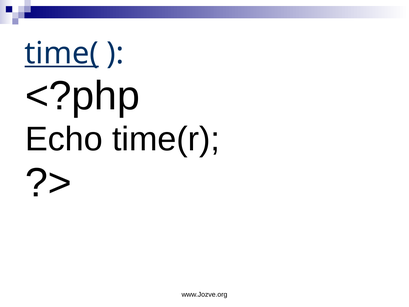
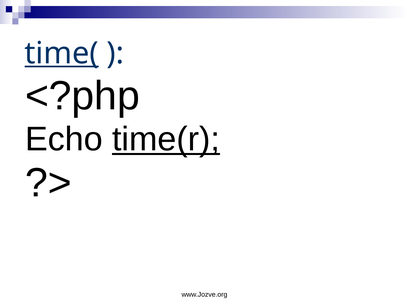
time(r underline: none -> present
